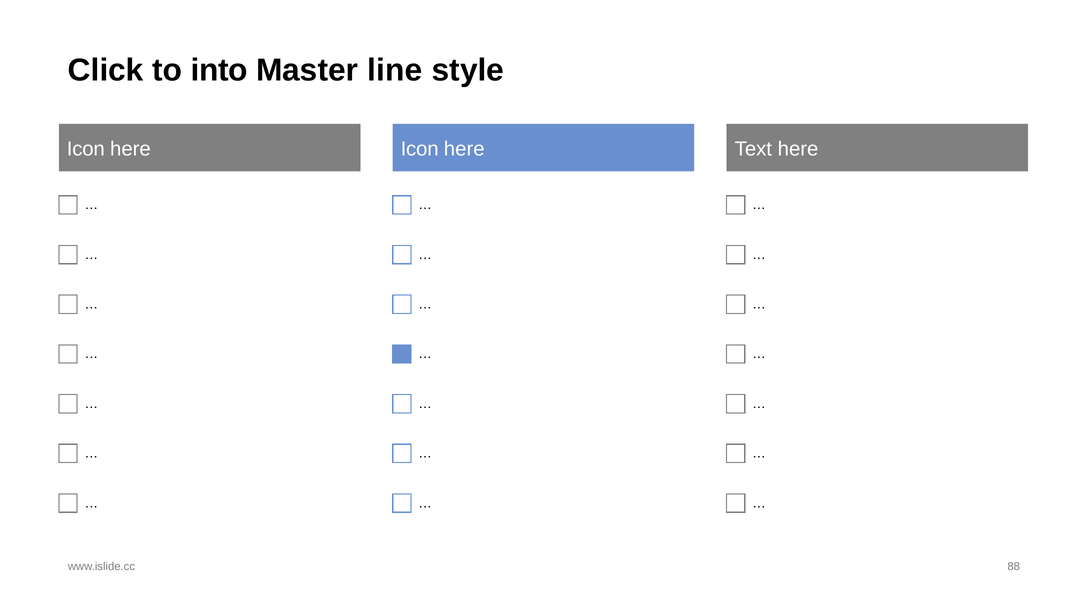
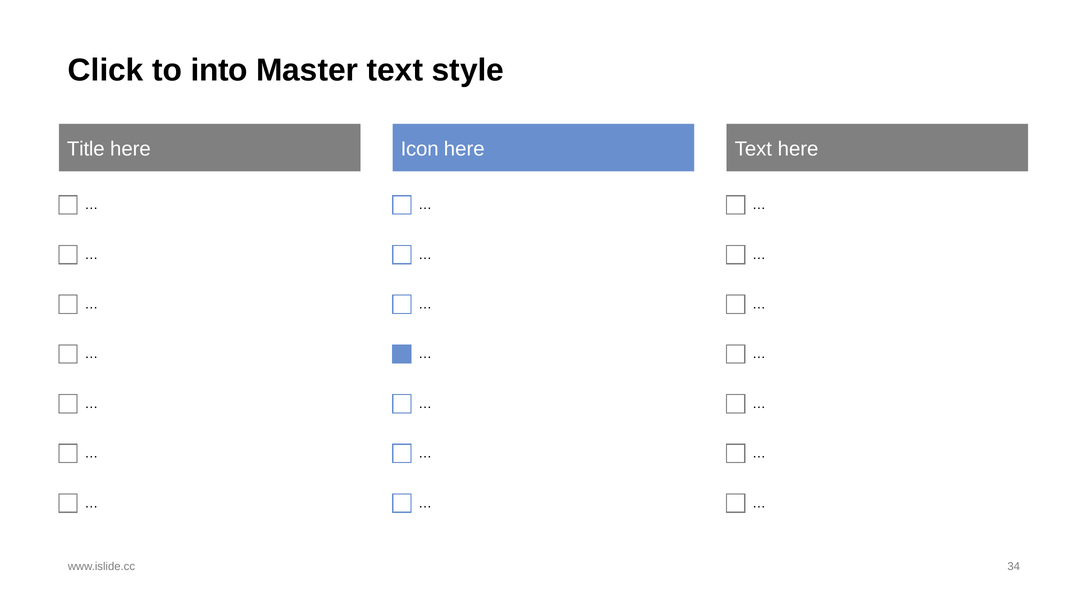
Master line: line -> text
Icon at (86, 149): Icon -> Title
88: 88 -> 34
